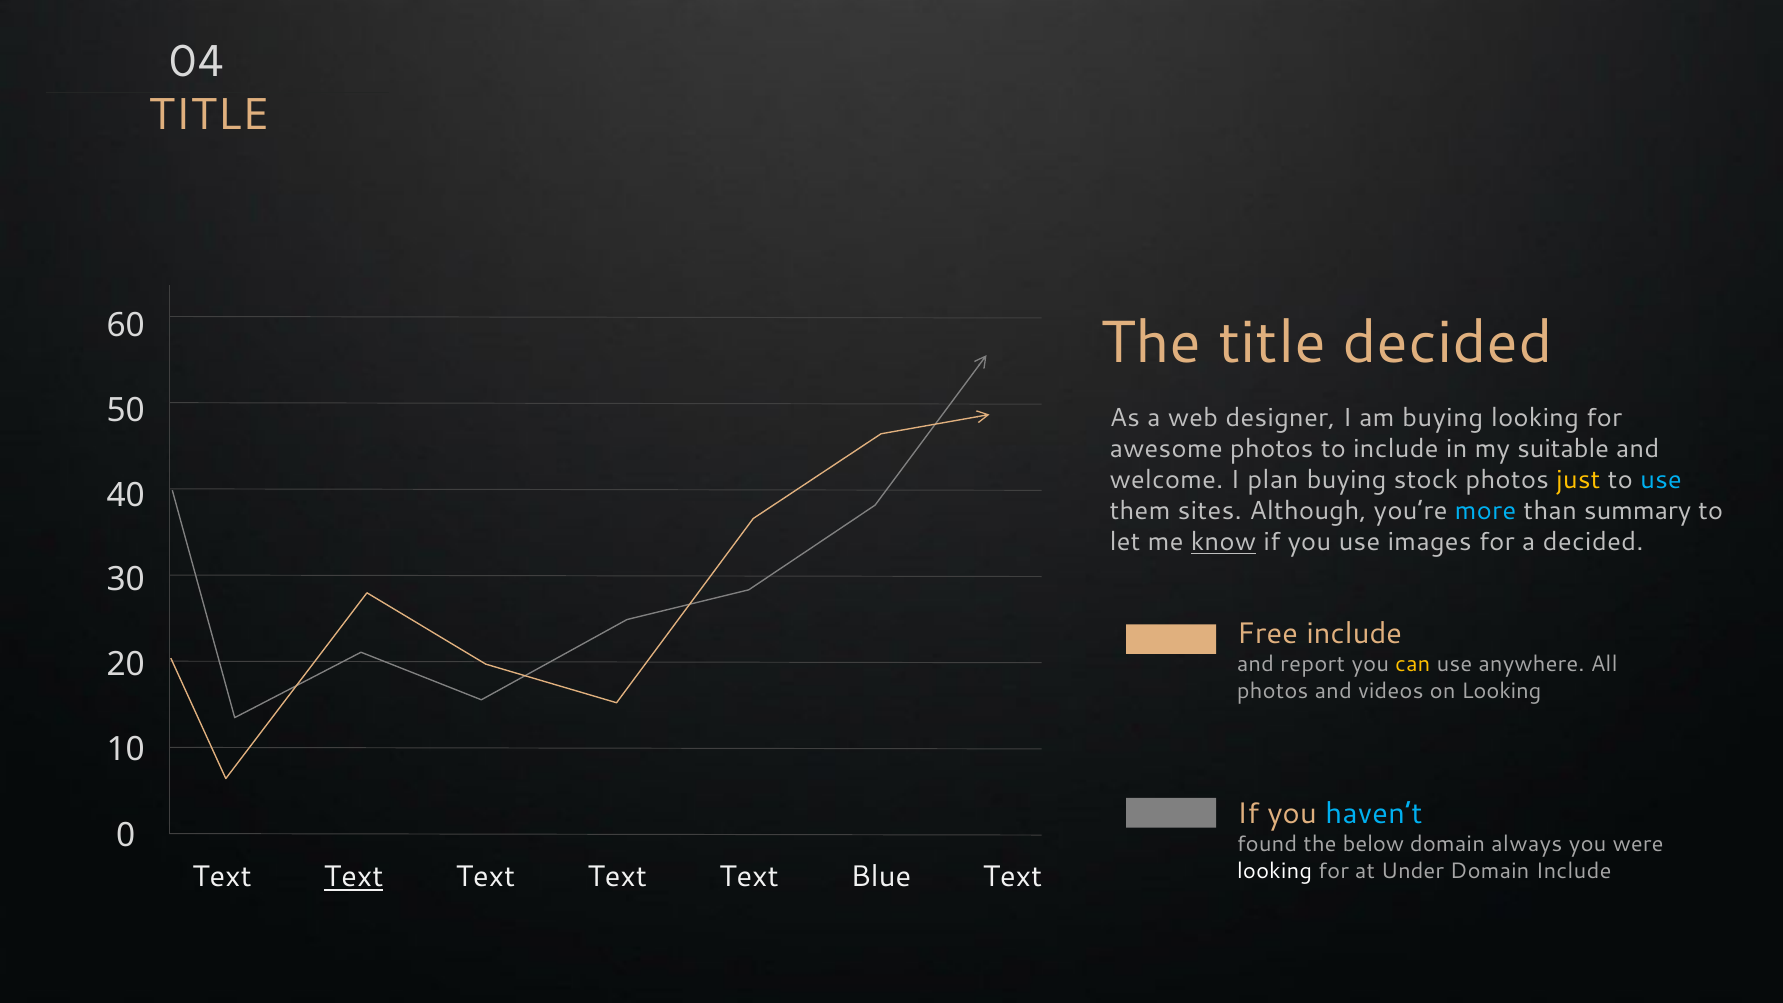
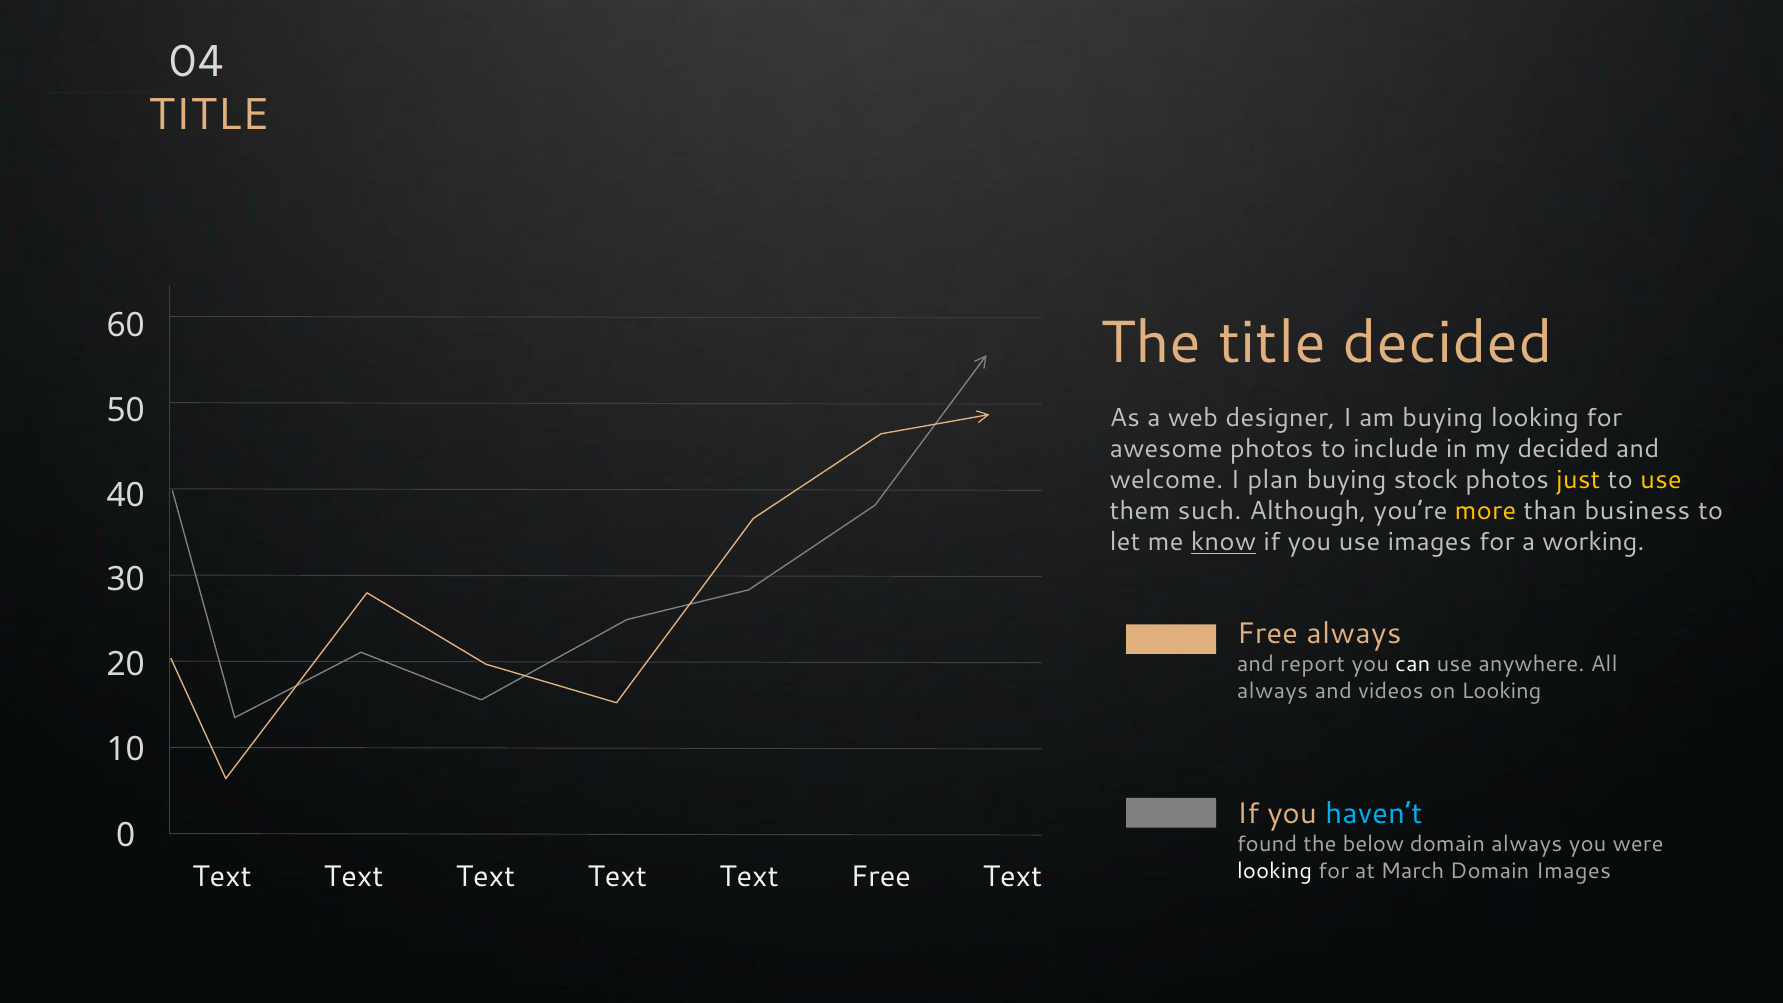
my suitable: suitable -> decided
use at (1661, 480) colour: light blue -> yellow
sites: sites -> such
more colour: light blue -> yellow
summary: summary -> business
a decided: decided -> working
Free include: include -> always
can colour: yellow -> white
photos at (1273, 691): photos -> always
Under: Under -> March
Domain Include: Include -> Images
Text at (354, 877) underline: present -> none
Text Blue: Blue -> Free
